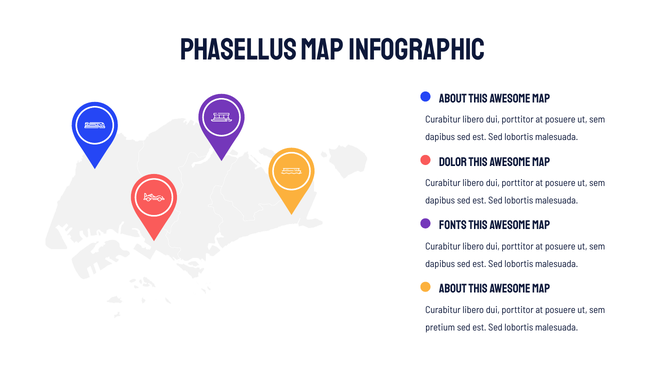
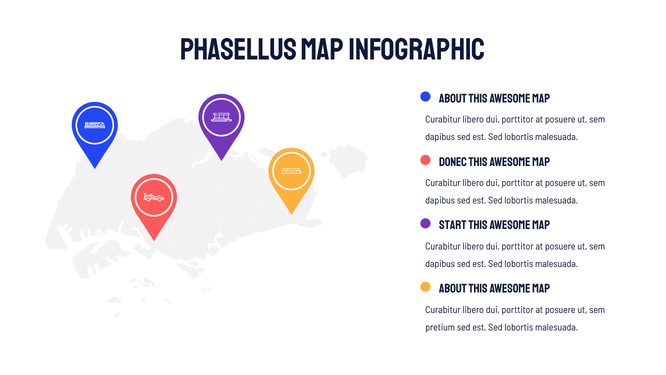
Dolor: Dolor -> Donec
Fonts: Fonts -> Start
